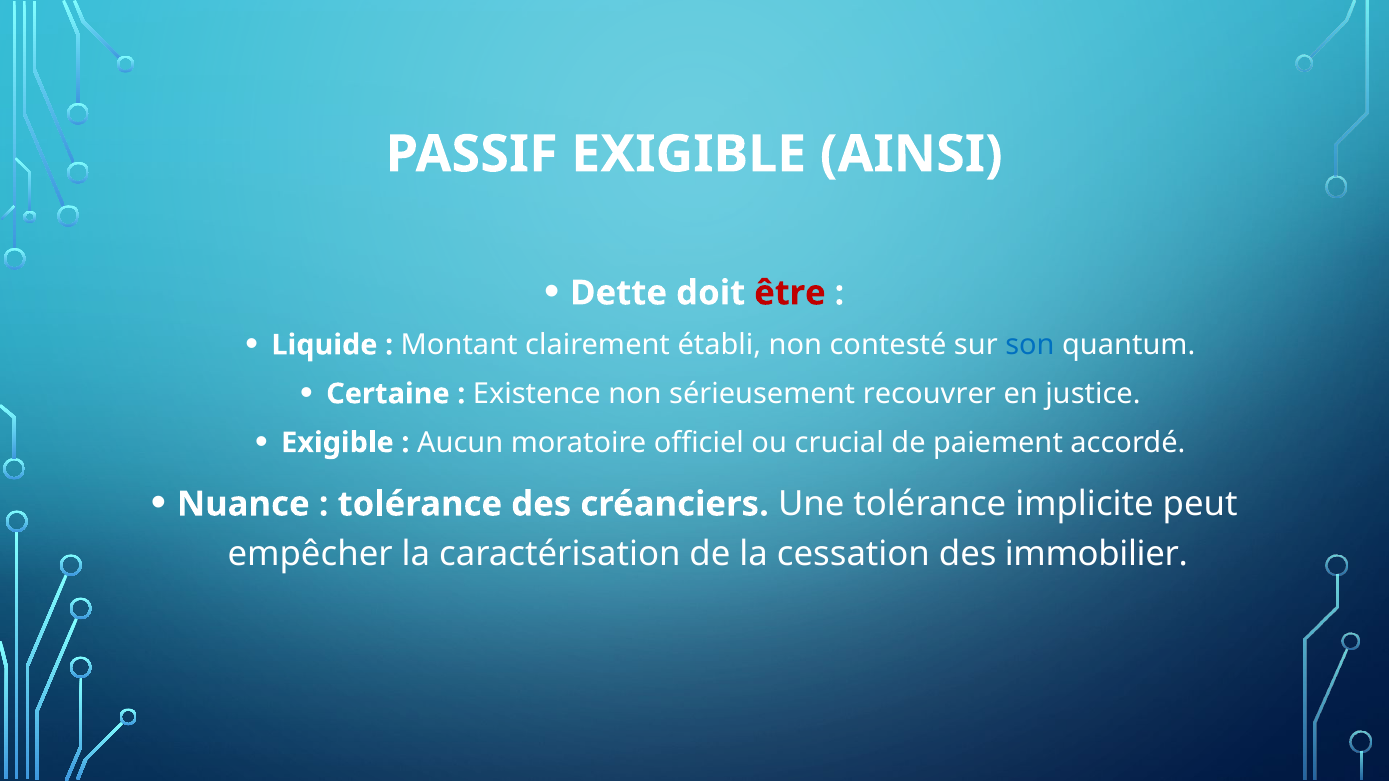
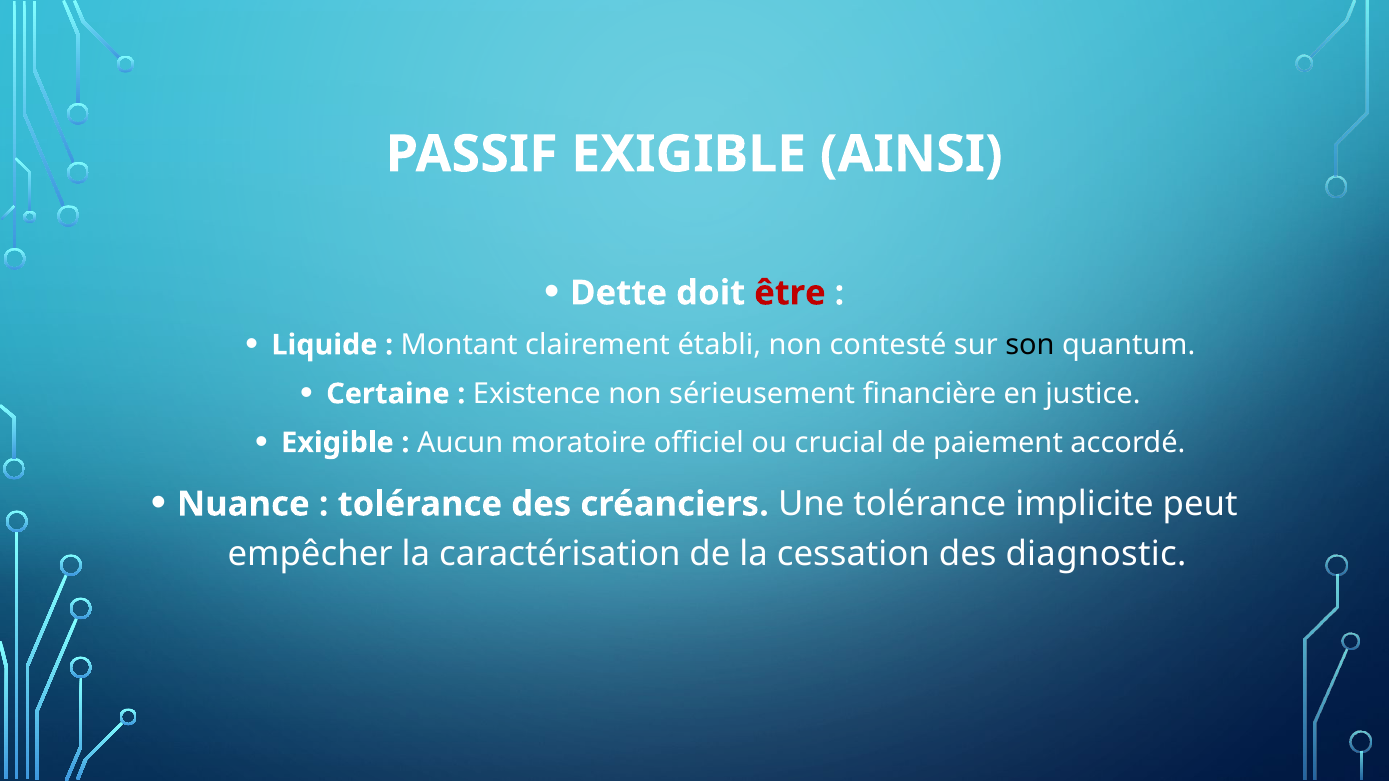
son colour: blue -> black
recouvrer: recouvrer -> financière
immobilier: immobilier -> diagnostic
